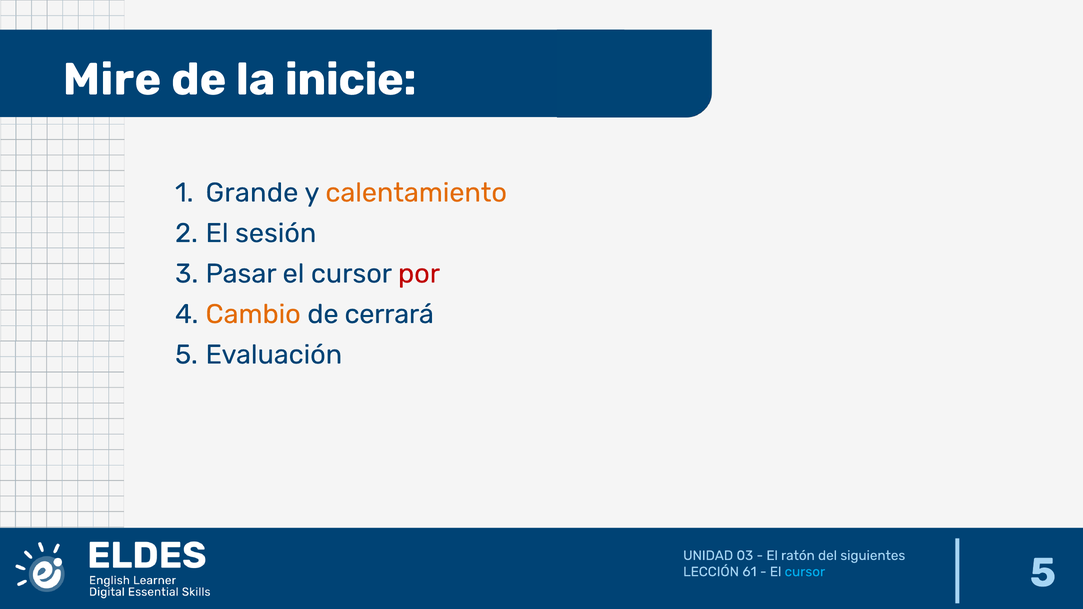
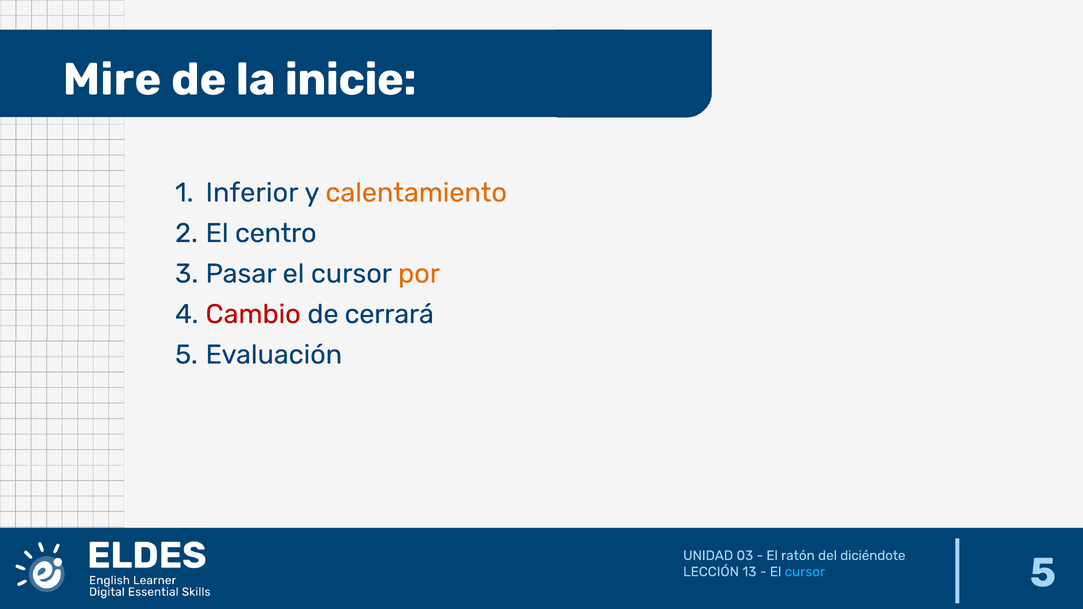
Grande: Grande -> Inferior
sesión: sesión -> centro
por colour: red -> orange
Cambio colour: orange -> red
siguientes: siguientes -> diciéndote
61: 61 -> 13
